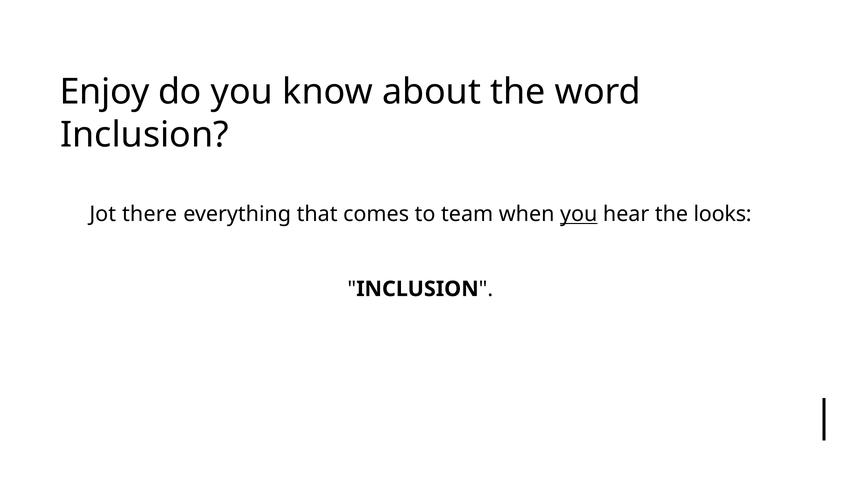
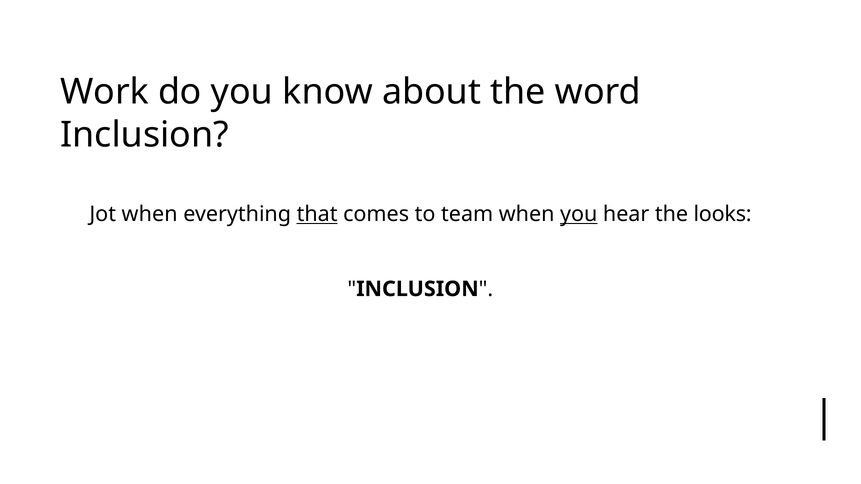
Enjoy: Enjoy -> Work
Jot there: there -> when
that underline: none -> present
